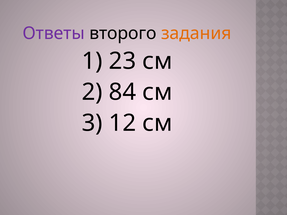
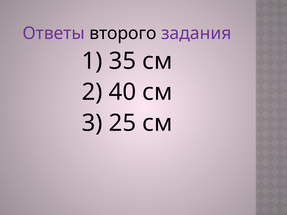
задания colour: orange -> purple
23: 23 -> 35
84: 84 -> 40
12: 12 -> 25
